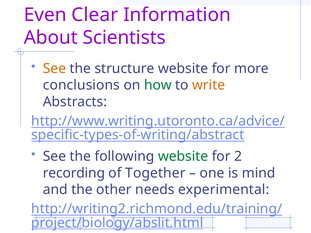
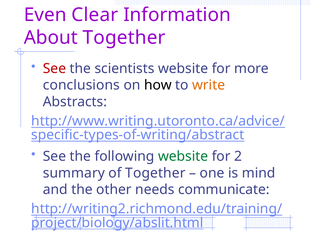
About Scientists: Scientists -> Together
See at (54, 69) colour: orange -> red
structure: structure -> scientists
how colour: green -> black
recording: recording -> summary
experimental: experimental -> communicate
